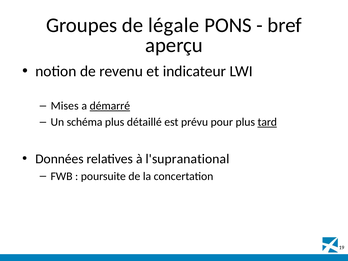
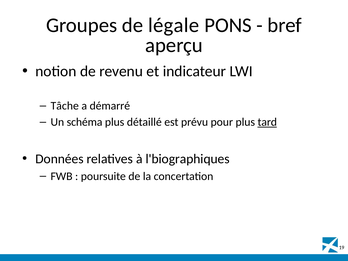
Mises: Mises -> Tâche
démarré underline: present -> none
l'supranational: l'supranational -> l'biographiques
